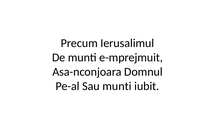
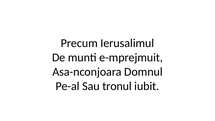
Sau munti: munti -> tronul
